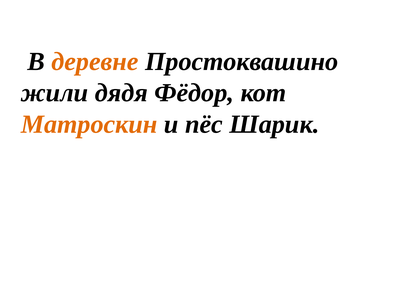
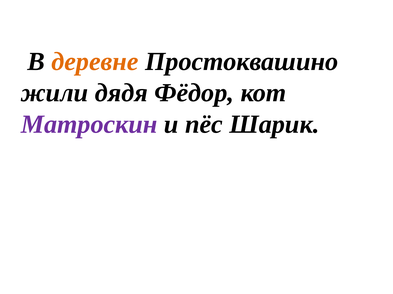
Матроскин colour: orange -> purple
